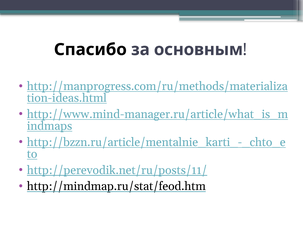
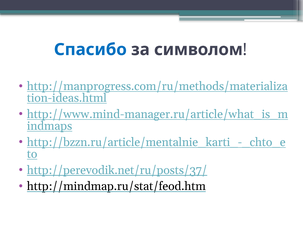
Спасибо colour: black -> blue
основным: основным -> символом
http://perevodik.net/ru/posts/11/: http://perevodik.net/ru/posts/11/ -> http://perevodik.net/ru/posts/37/
